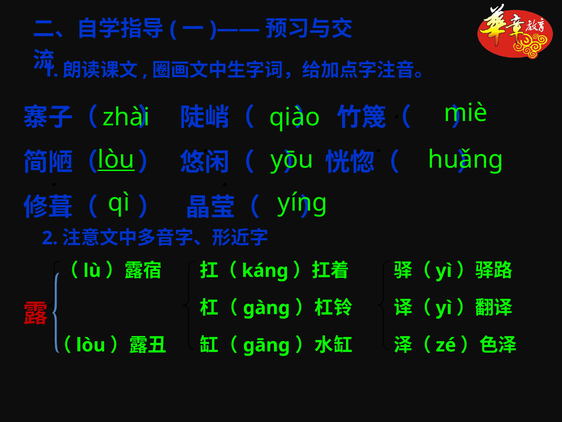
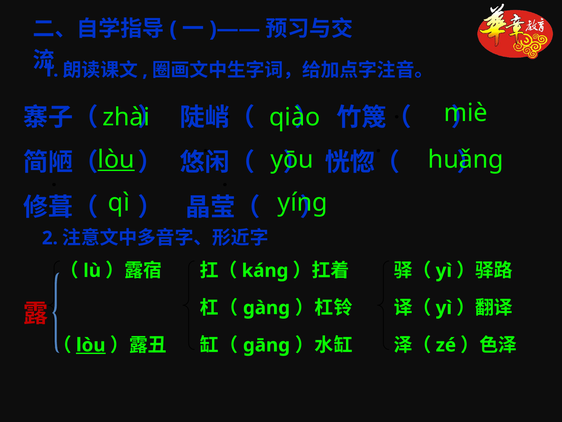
lòu at (91, 345) underline: none -> present
